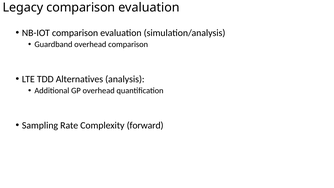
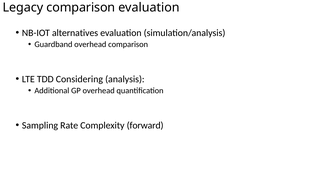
NB-IOT comparison: comparison -> alternatives
Alternatives: Alternatives -> Considering
